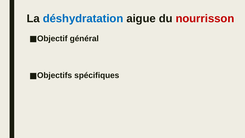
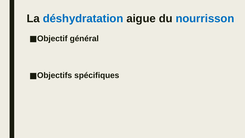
nourrisson colour: red -> blue
